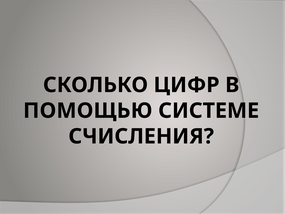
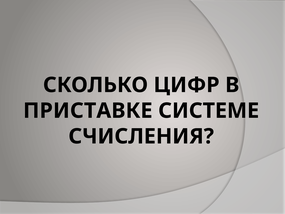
ПОМОЩЬЮ: ПОМОЩЬЮ -> ПРИСТАВКЕ
